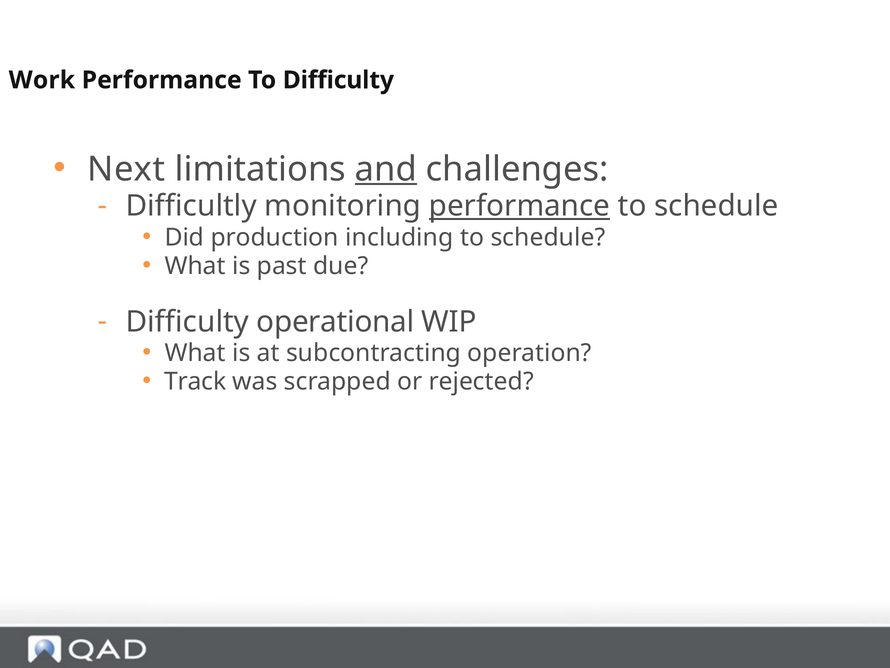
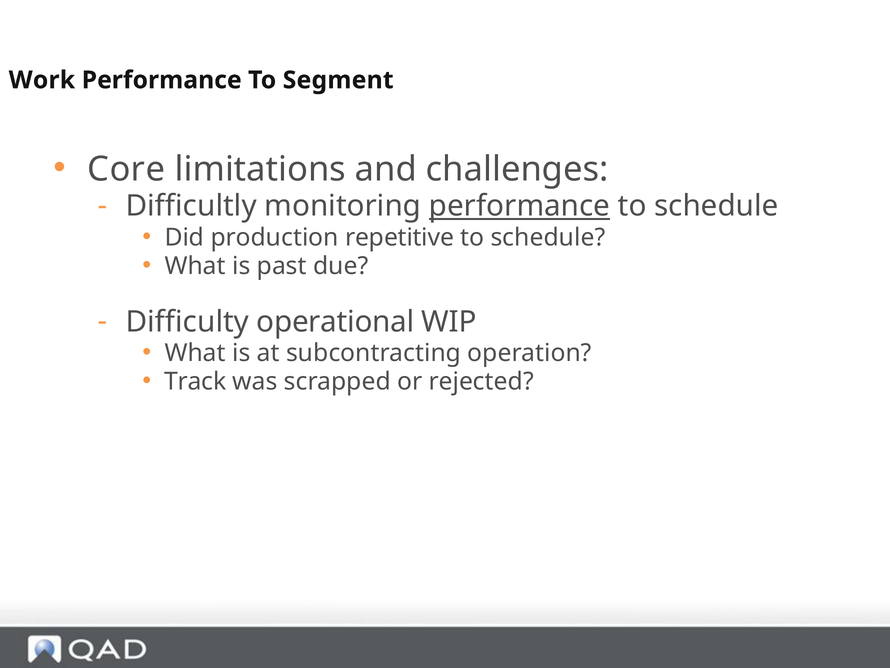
To Difficulty: Difficulty -> Segment
Next: Next -> Core
and underline: present -> none
including: including -> repetitive
